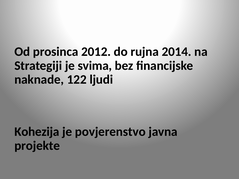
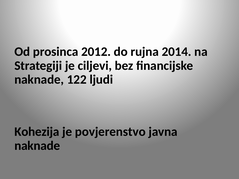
svima: svima -> ciljevi
projekte at (37, 146): projekte -> naknade
